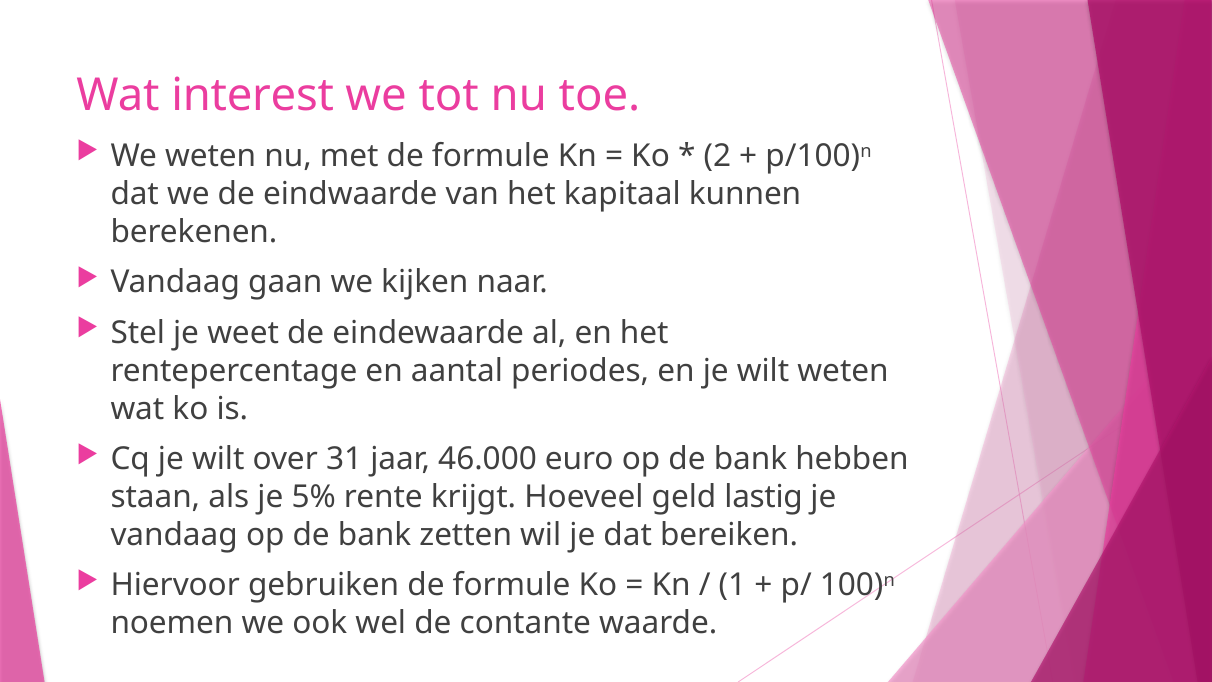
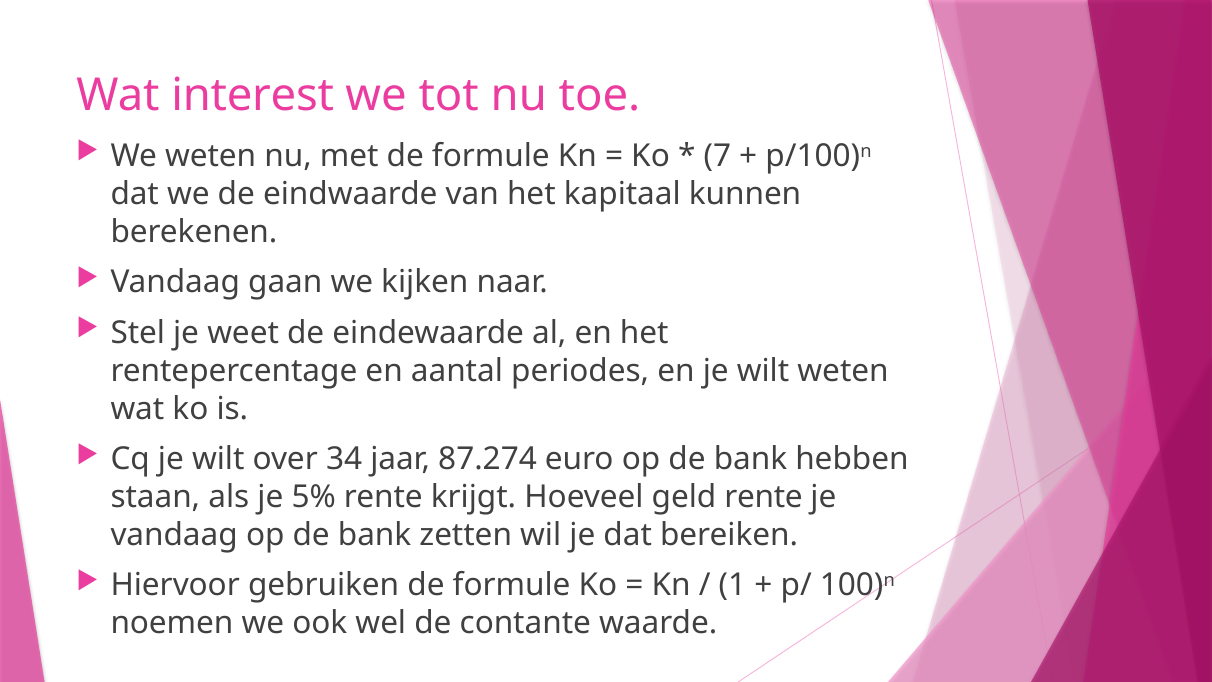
2: 2 -> 7
31: 31 -> 34
46.000: 46.000 -> 87.274
geld lastig: lastig -> rente
